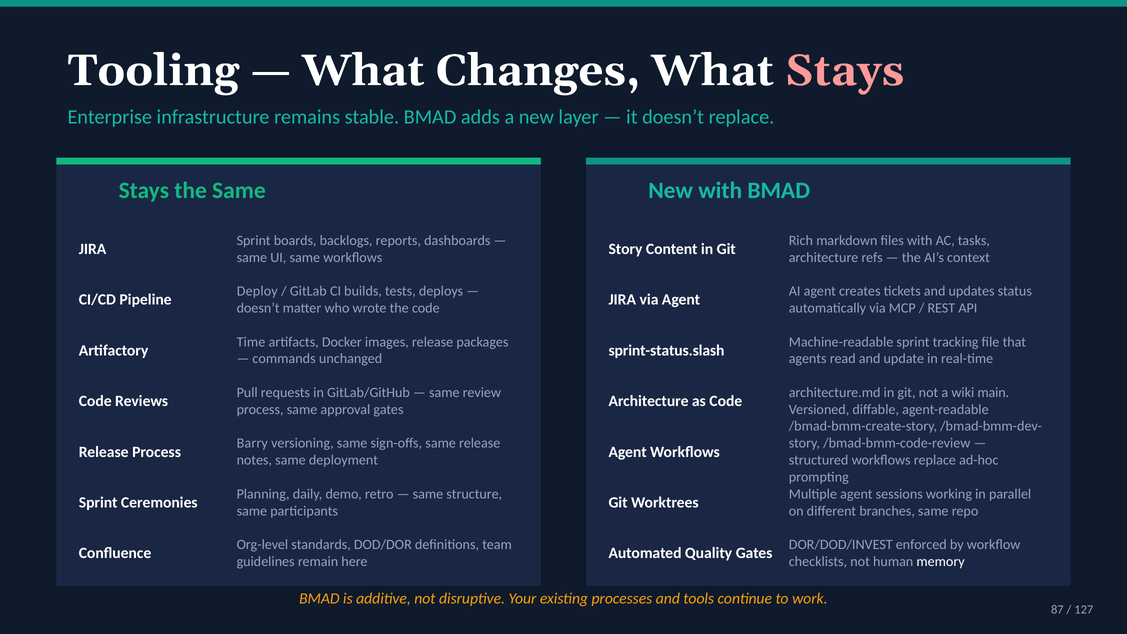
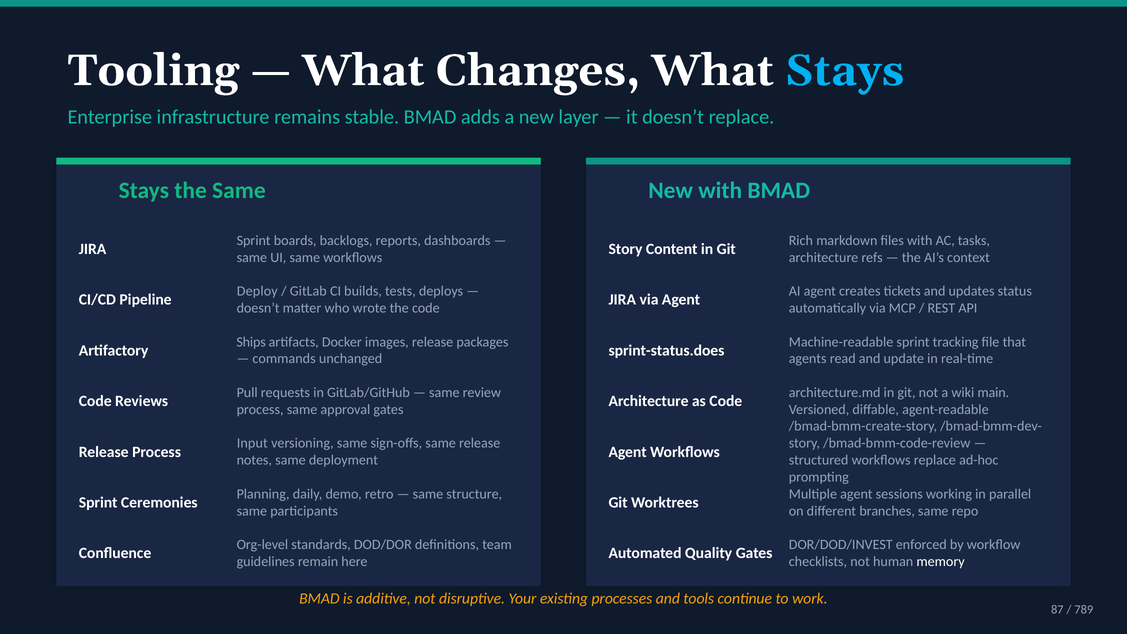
Stays at (845, 71) colour: pink -> light blue
Time: Time -> Ships
sprint-status.slash: sprint-status.slash -> sprint-status.does
Barry: Barry -> Input
127: 127 -> 789
